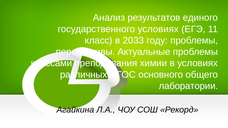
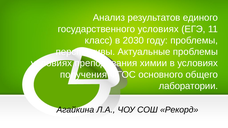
2033: 2033 -> 2030
классами at (52, 63): классами -> условиях
различных: различных -> получения
